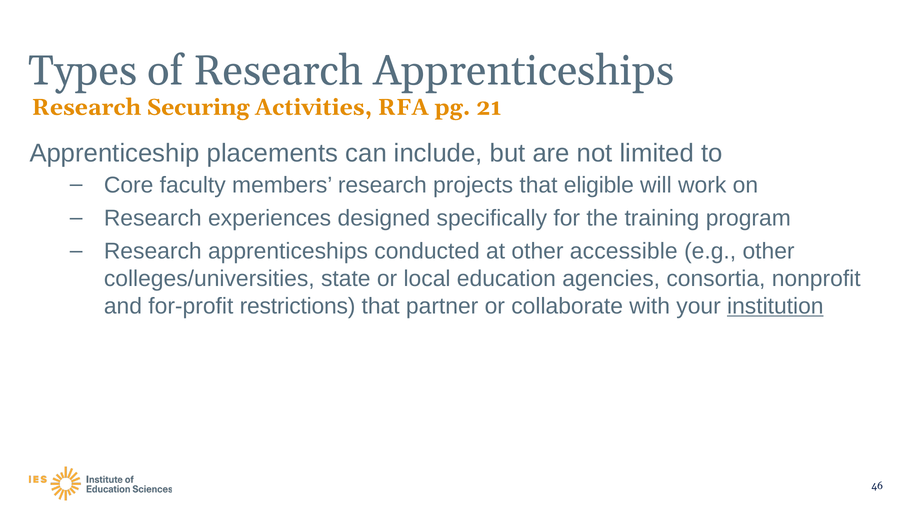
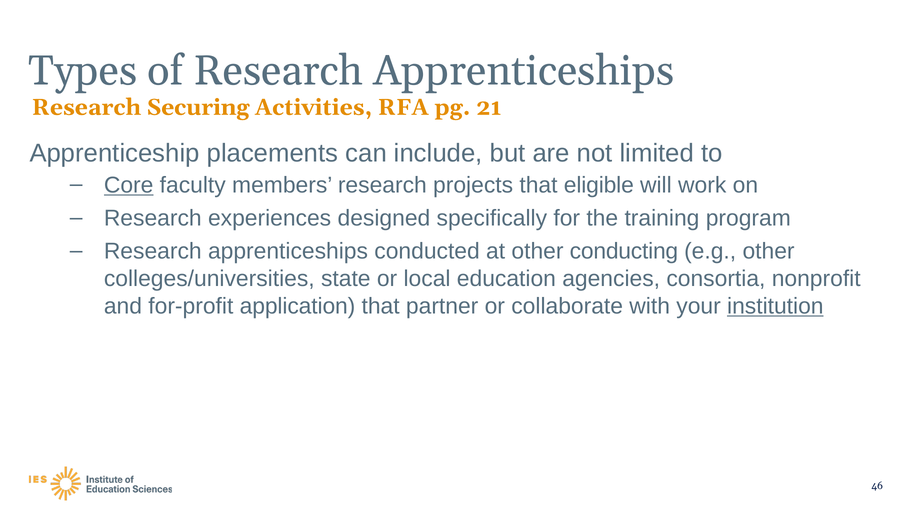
Core underline: none -> present
accessible: accessible -> conducting
restrictions: restrictions -> application
